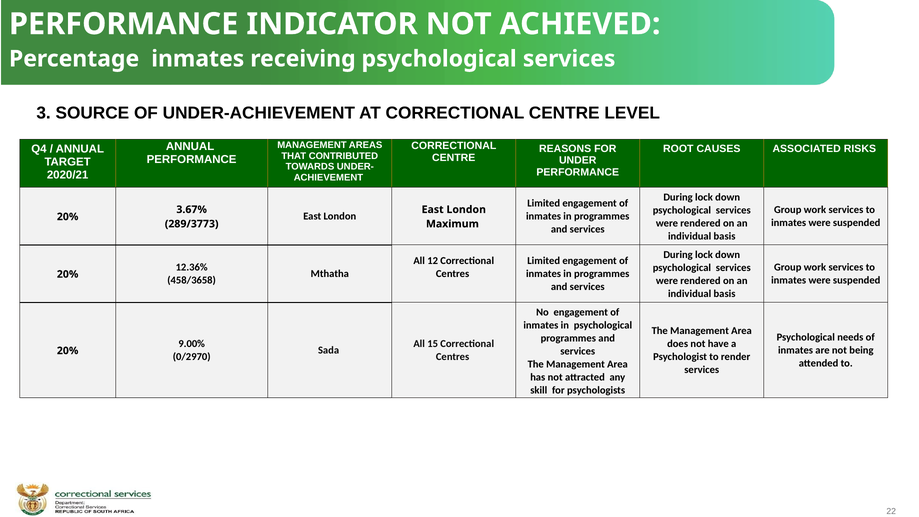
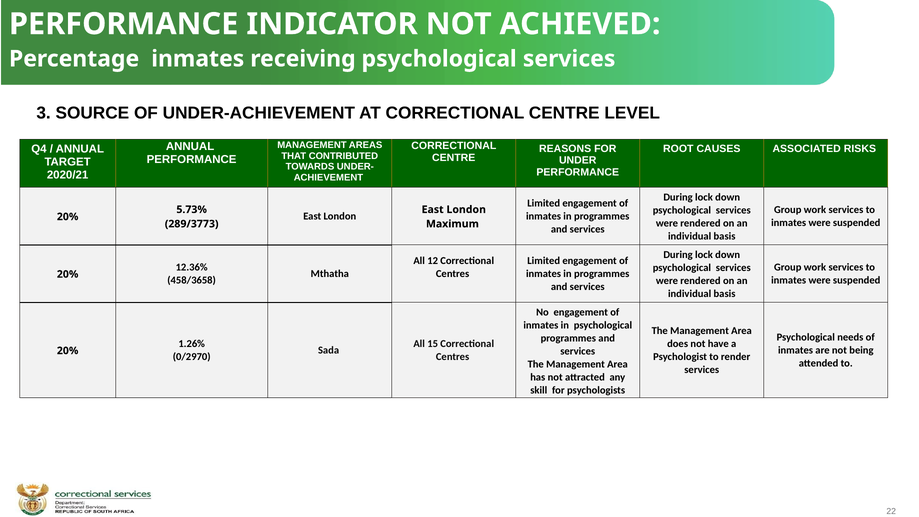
3.67%: 3.67% -> 5.73%
9.00%: 9.00% -> 1.26%
